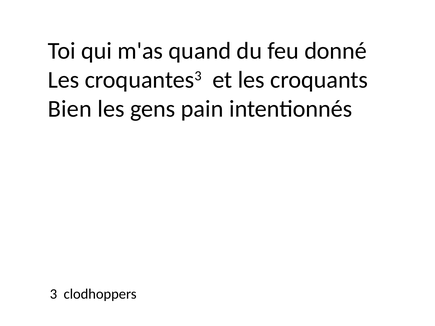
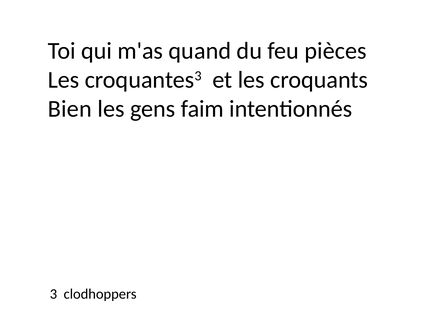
donné: donné -> pièces
pain: pain -> faim
